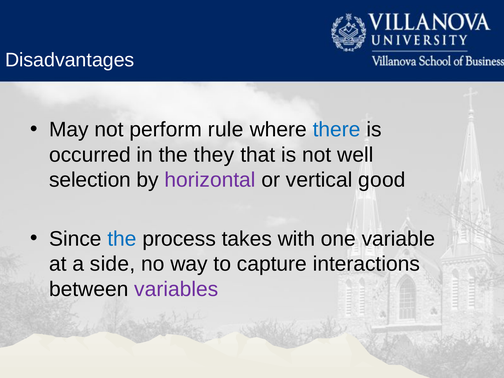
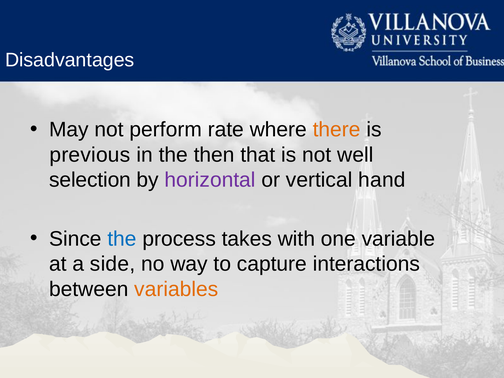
rule: rule -> rate
there colour: blue -> orange
occurred: occurred -> previous
they: they -> then
good: good -> hand
variables colour: purple -> orange
